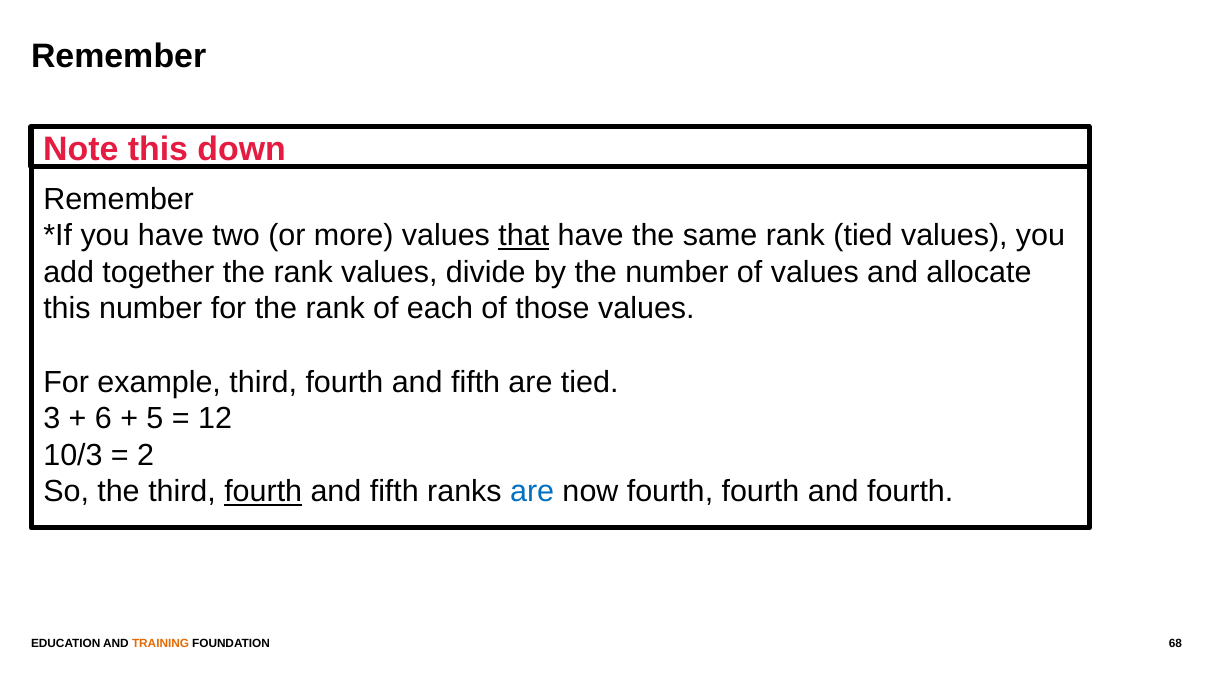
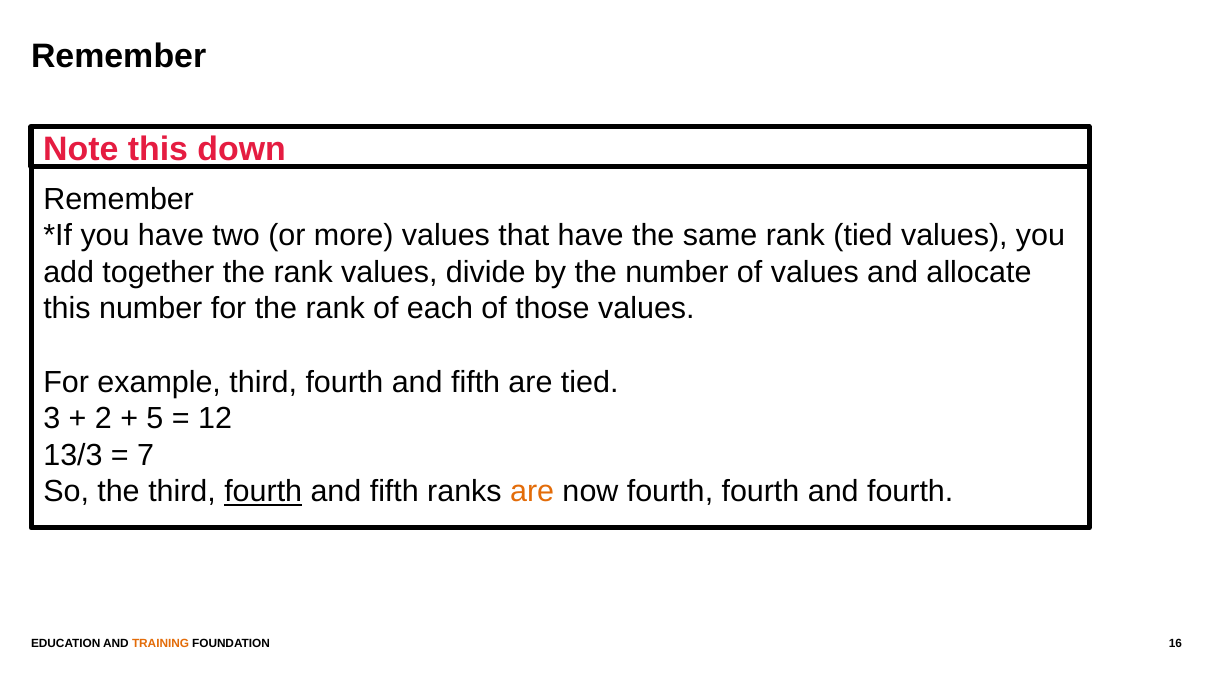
that underline: present -> none
6: 6 -> 2
10/3: 10/3 -> 13/3
2: 2 -> 7
are at (532, 492) colour: blue -> orange
68: 68 -> 16
